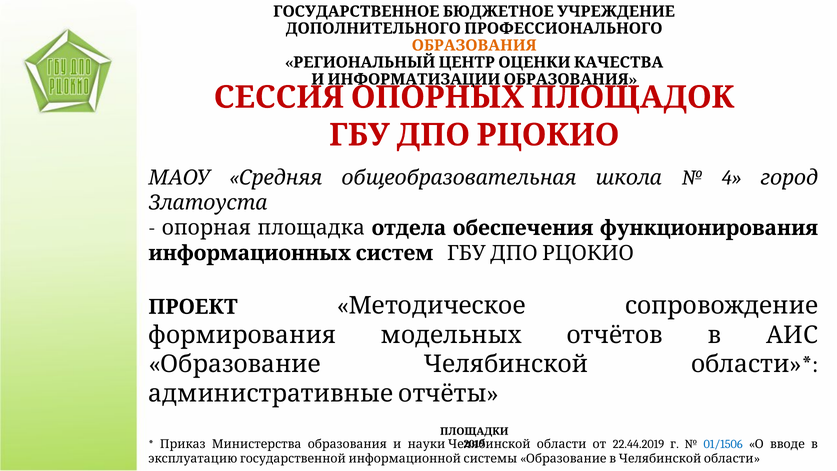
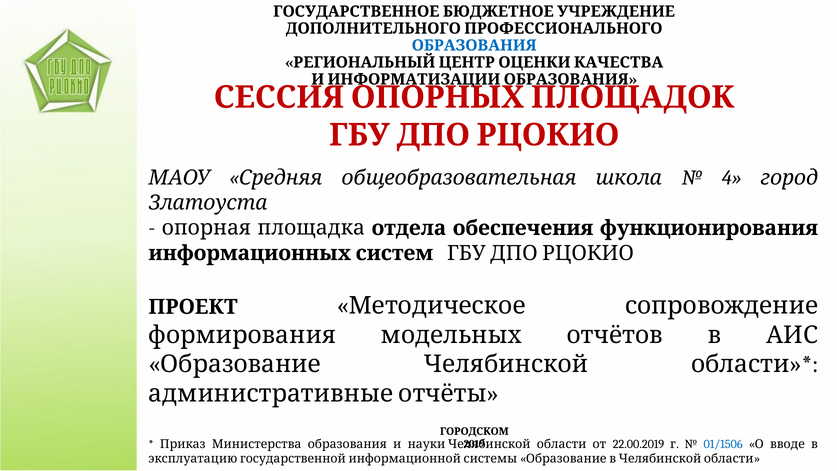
ОБРАЗОВАНИЯ at (474, 45) colour: orange -> blue
ПЛОЩАДКИ: ПЛОЩАДКИ -> ГОРОДСКОМ
22.44.2019: 22.44.2019 -> 22.00.2019
